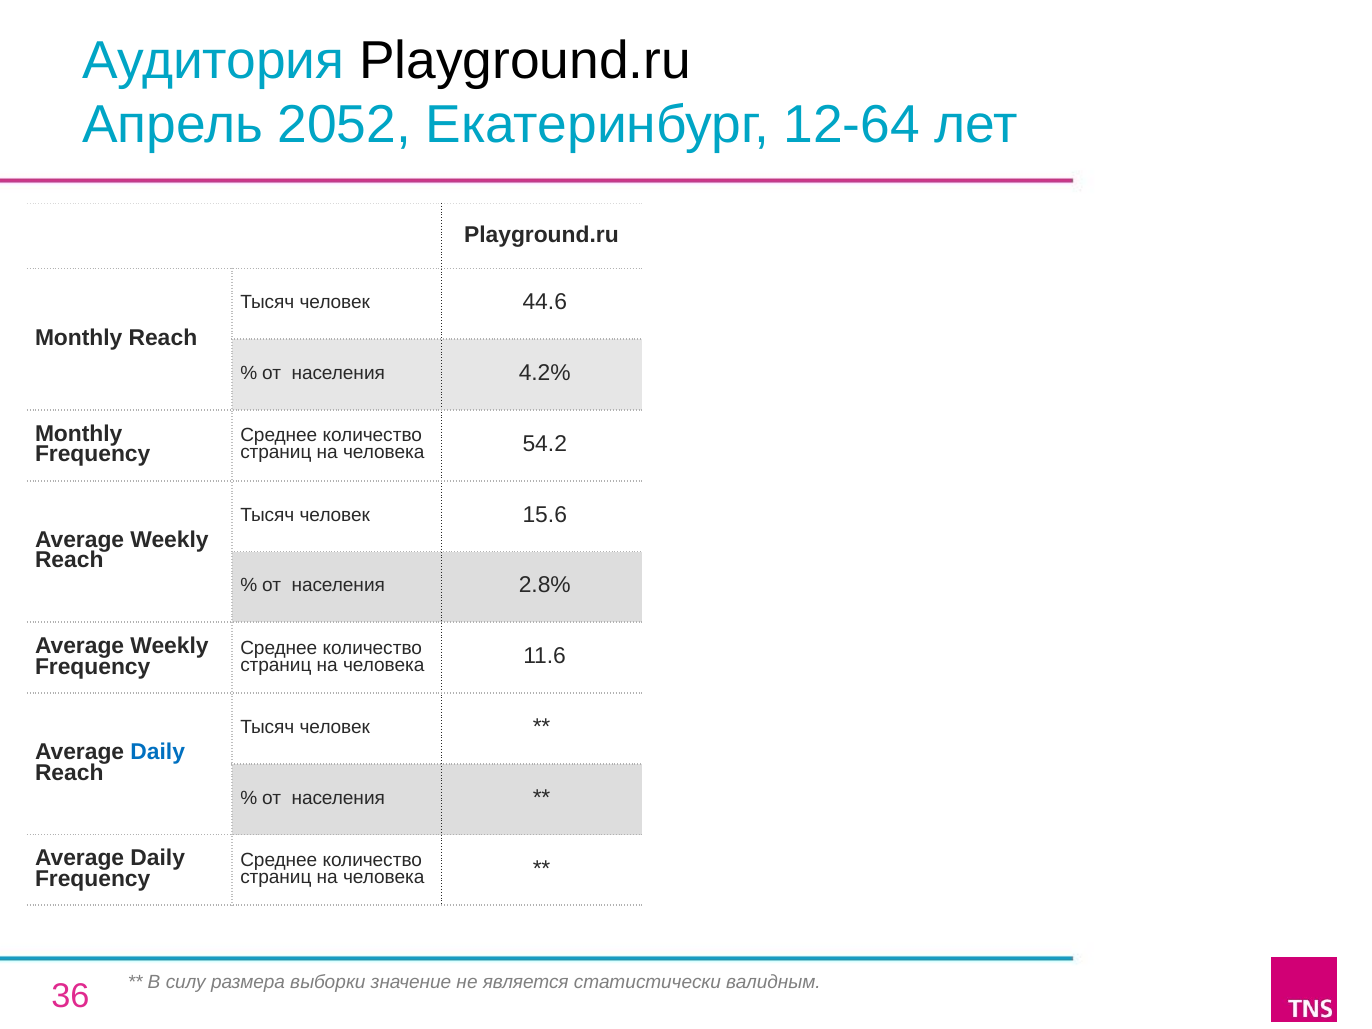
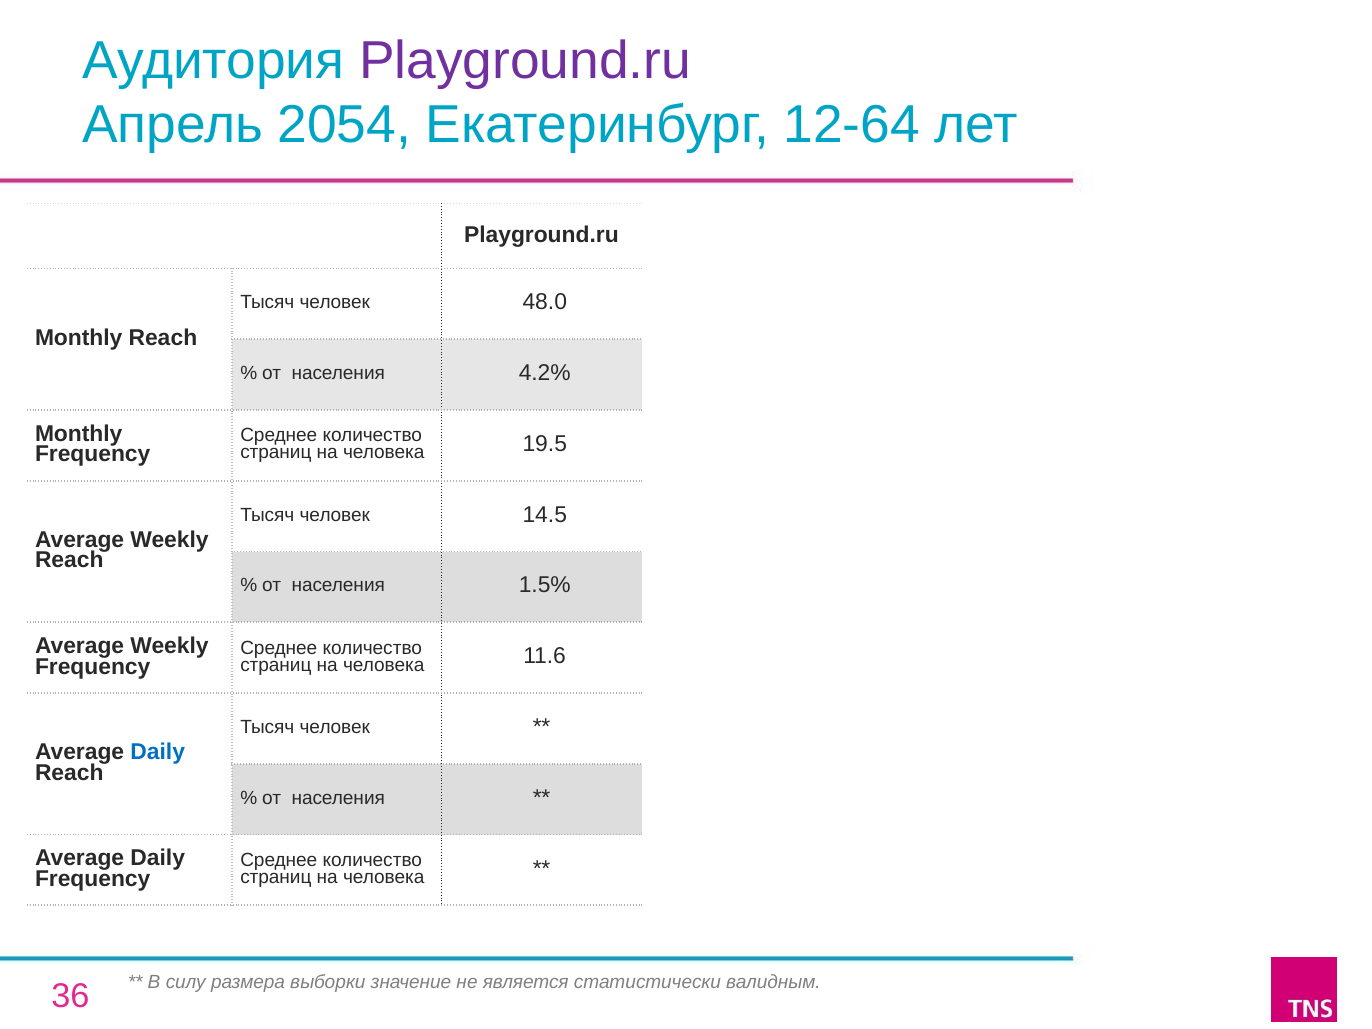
Playground.ru at (525, 61) colour: black -> purple
2052: 2052 -> 2054
44.6: 44.6 -> 48.0
54.2: 54.2 -> 19.5
15.6: 15.6 -> 14.5
2.8%: 2.8% -> 1.5%
